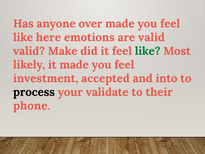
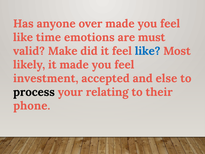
here: here -> time
are valid: valid -> must
like at (148, 51) colour: green -> blue
into: into -> else
validate: validate -> relating
